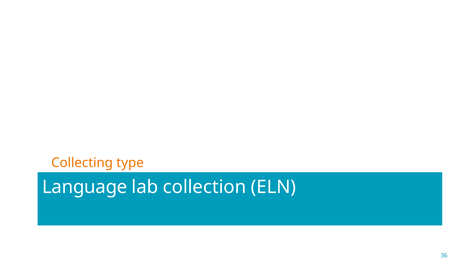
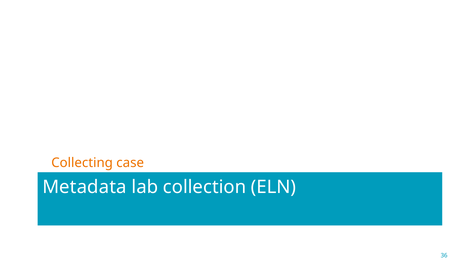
type: type -> case
Language: Language -> Metadata
